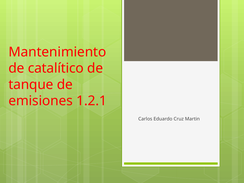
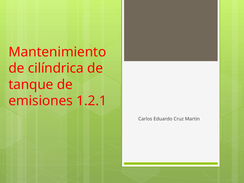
catalítico: catalítico -> cilíndrica
